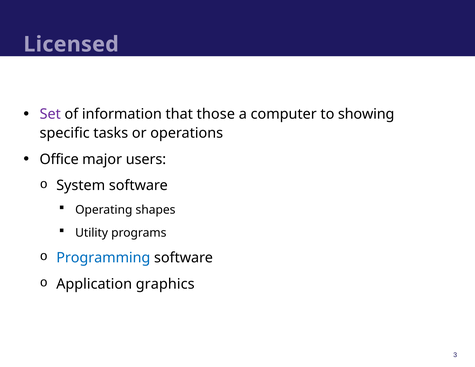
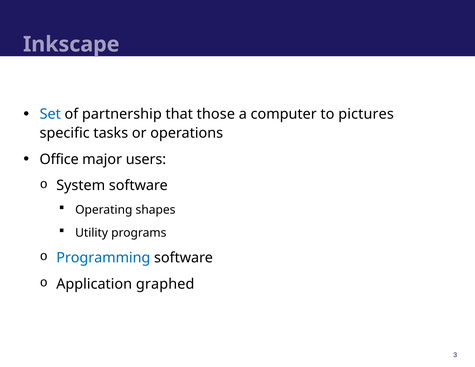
Licensed: Licensed -> Inkscape
Set colour: purple -> blue
information: information -> partnership
showing: showing -> pictures
graphics: graphics -> graphed
